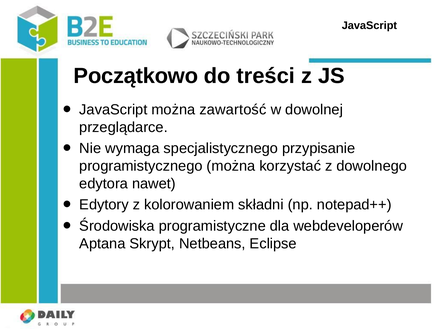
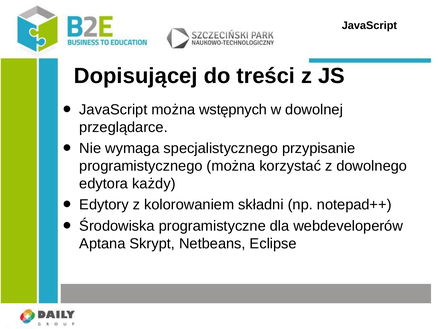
Początkowo: Początkowo -> Dopisującej
zawartość: zawartość -> wstępnych
nawet: nawet -> każdy
